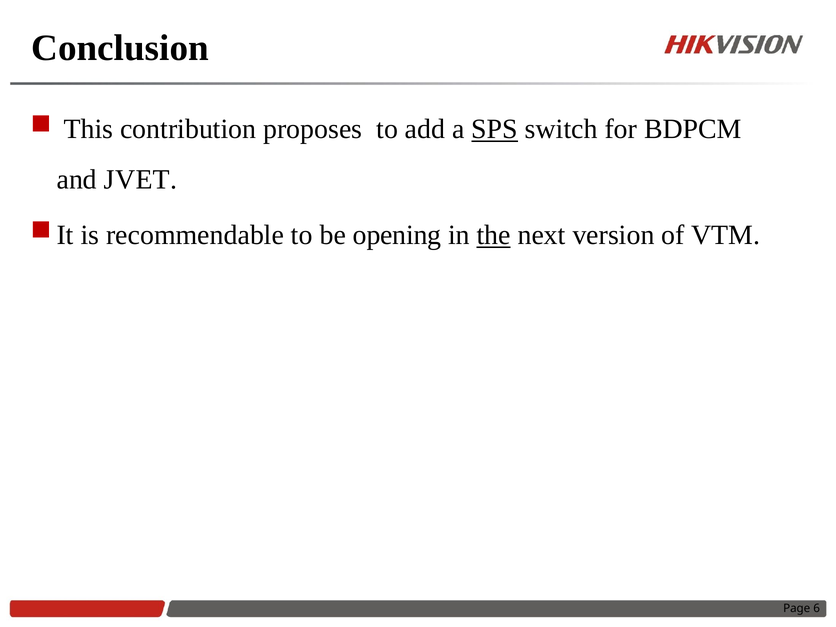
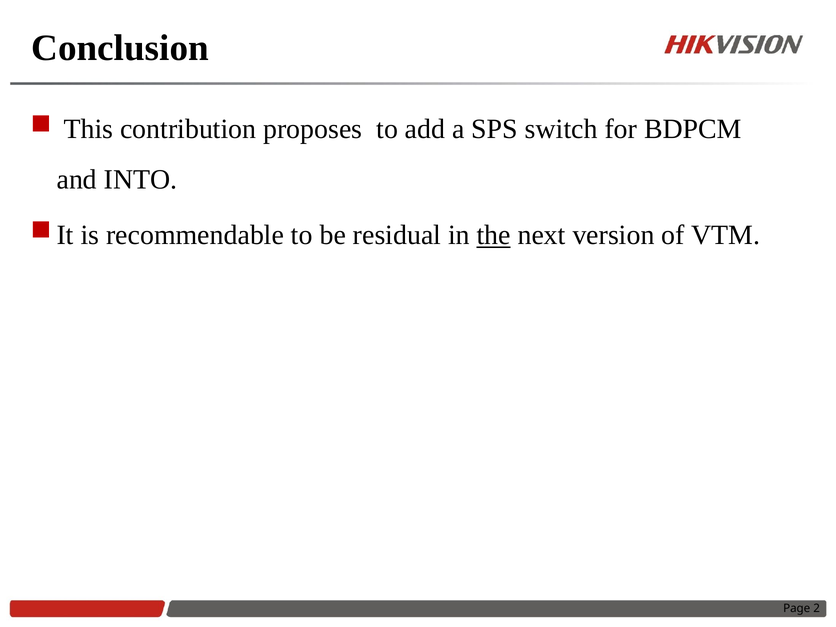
SPS underline: present -> none
JVET: JVET -> INTO
opening: opening -> residual
6: 6 -> 2
